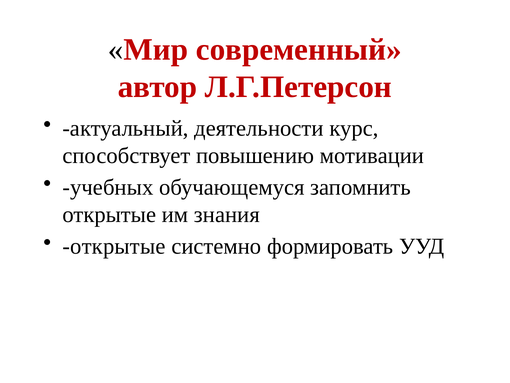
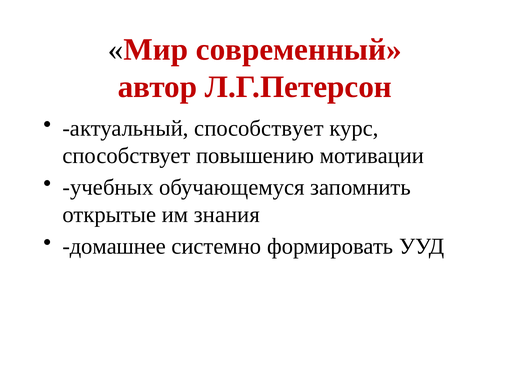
актуальный деятельности: деятельности -> способствует
открытые at (114, 246): открытые -> домашнее
